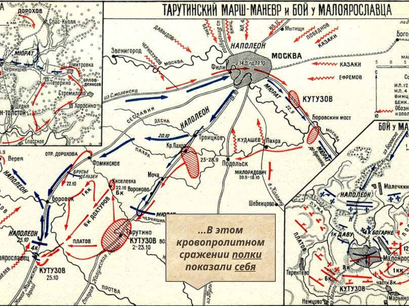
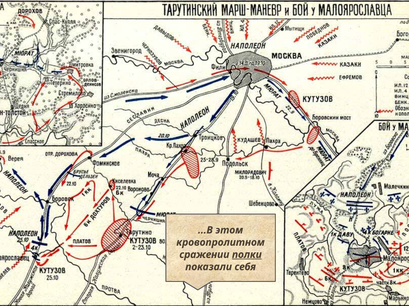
себя underline: present -> none
